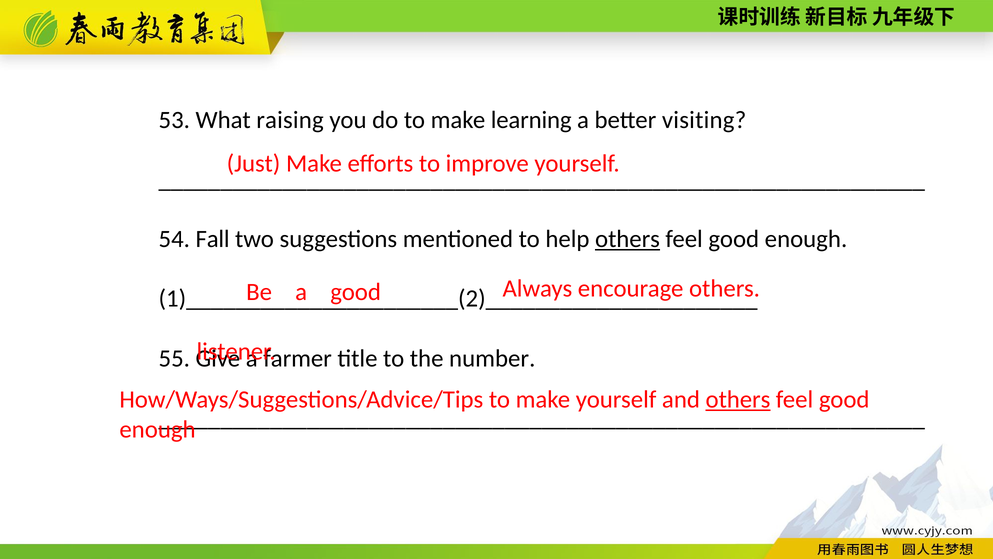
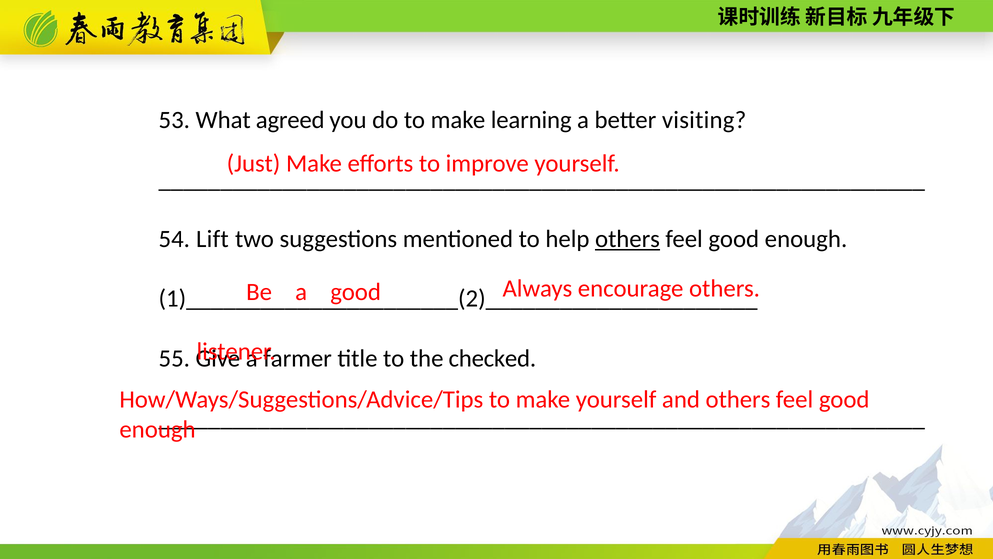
raising: raising -> agreed
Fall: Fall -> Lift
number: number -> checked
others at (738, 399) underline: present -> none
